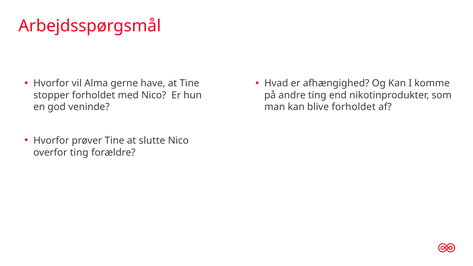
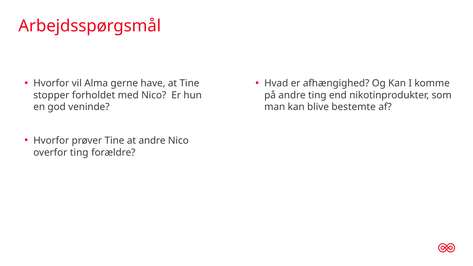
blive forholdet: forholdet -> bestemte
at slutte: slutte -> andre
